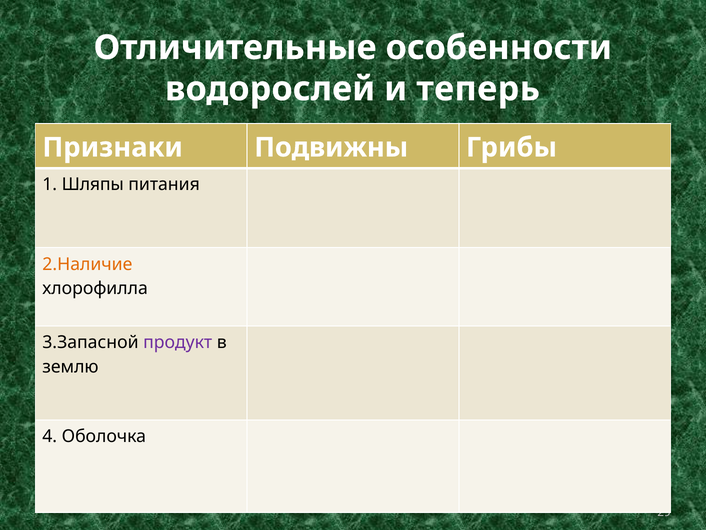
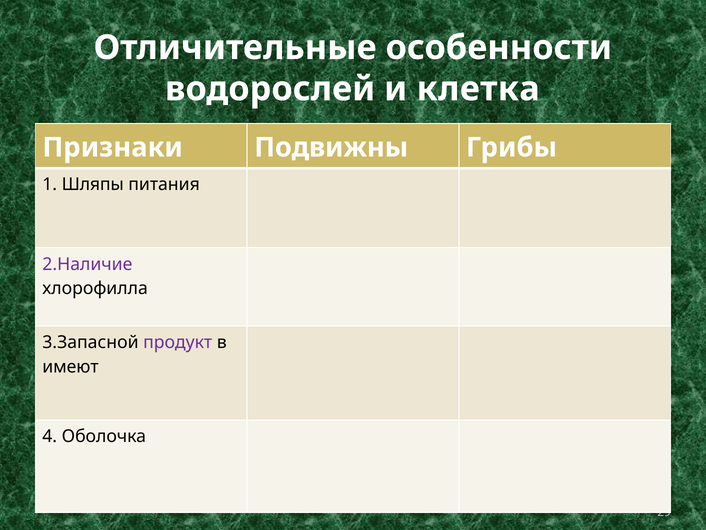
теперь: теперь -> клетка
2.Наличие colour: orange -> purple
землю: землю -> имеют
